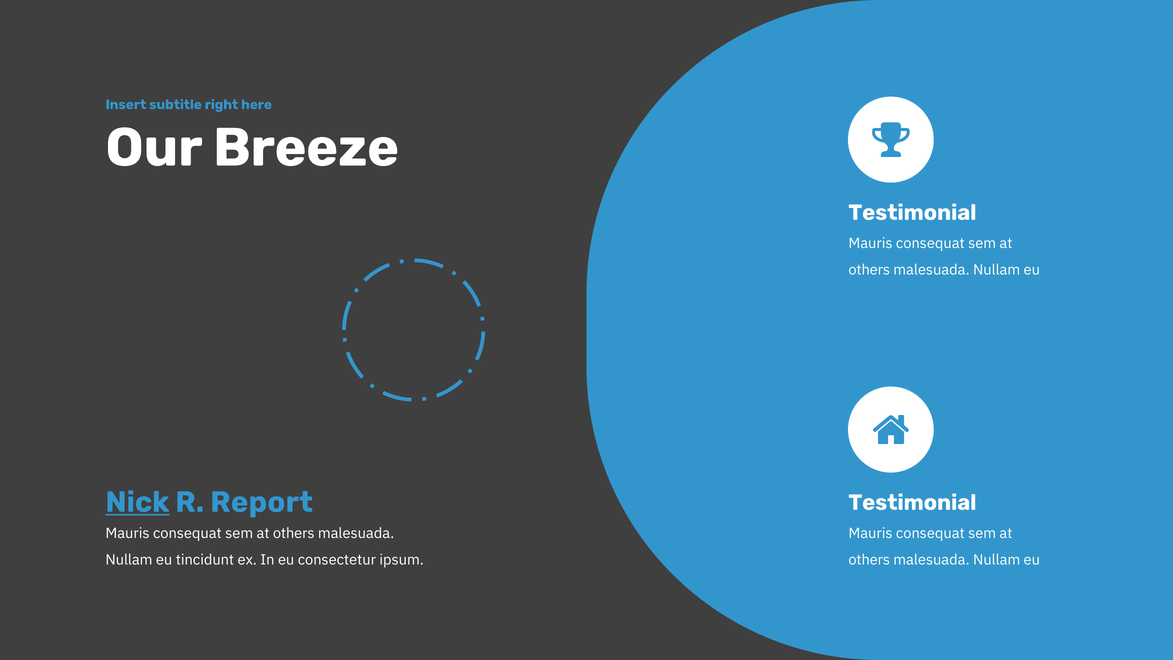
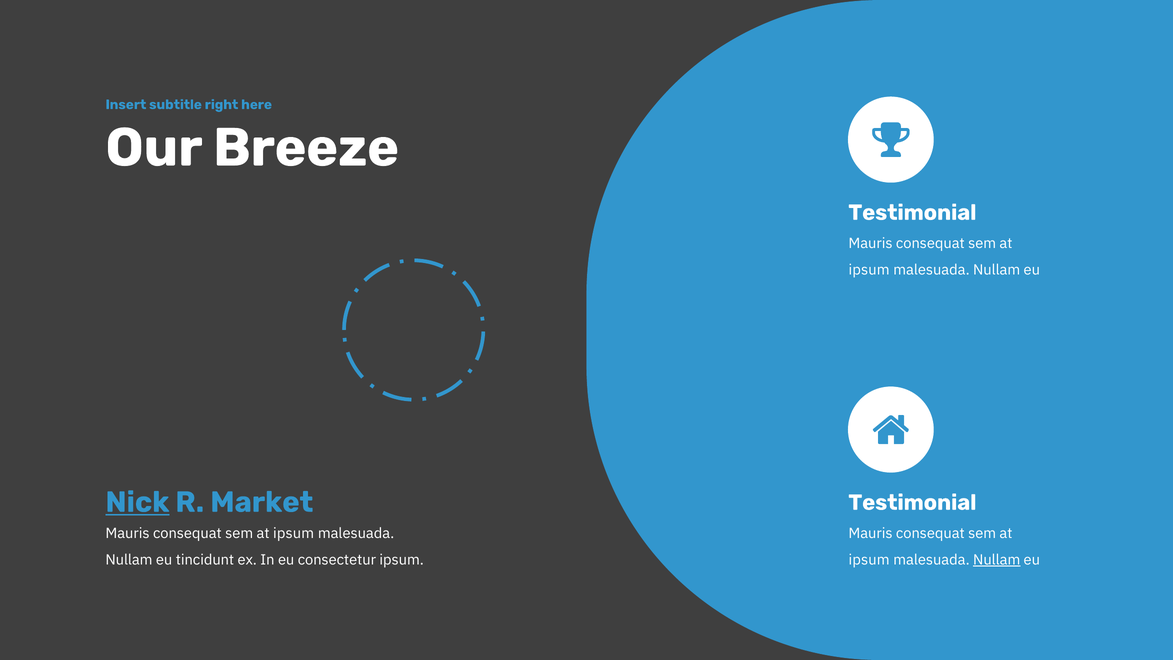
others at (869, 270): others -> ipsum
Report: Report -> Market
others at (294, 533): others -> ipsum
others at (869, 560): others -> ipsum
Nullam at (997, 560) underline: none -> present
